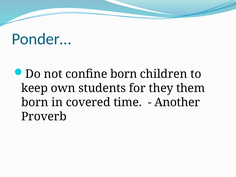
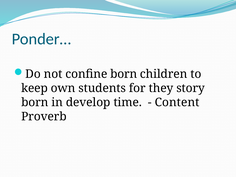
them: them -> story
covered: covered -> develop
Another: Another -> Content
